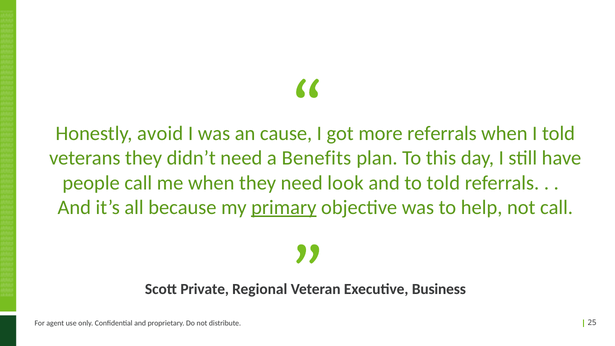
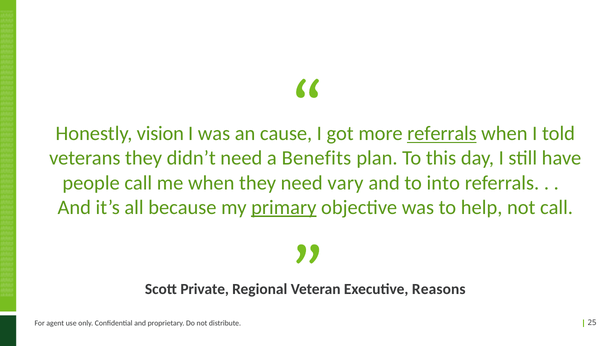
avoid: avoid -> vision
referrals at (442, 134) underline: none -> present
look: look -> vary
to told: told -> into
Business: Business -> Reasons
